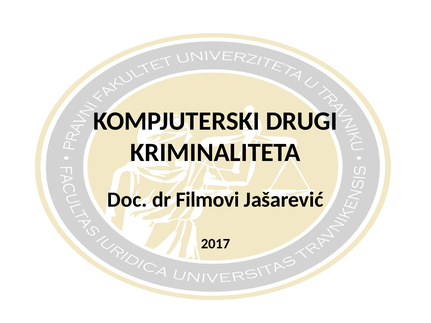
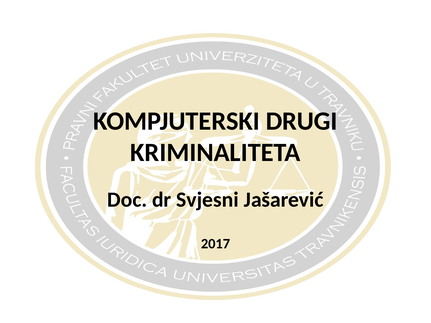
Filmovi: Filmovi -> Svjesni
